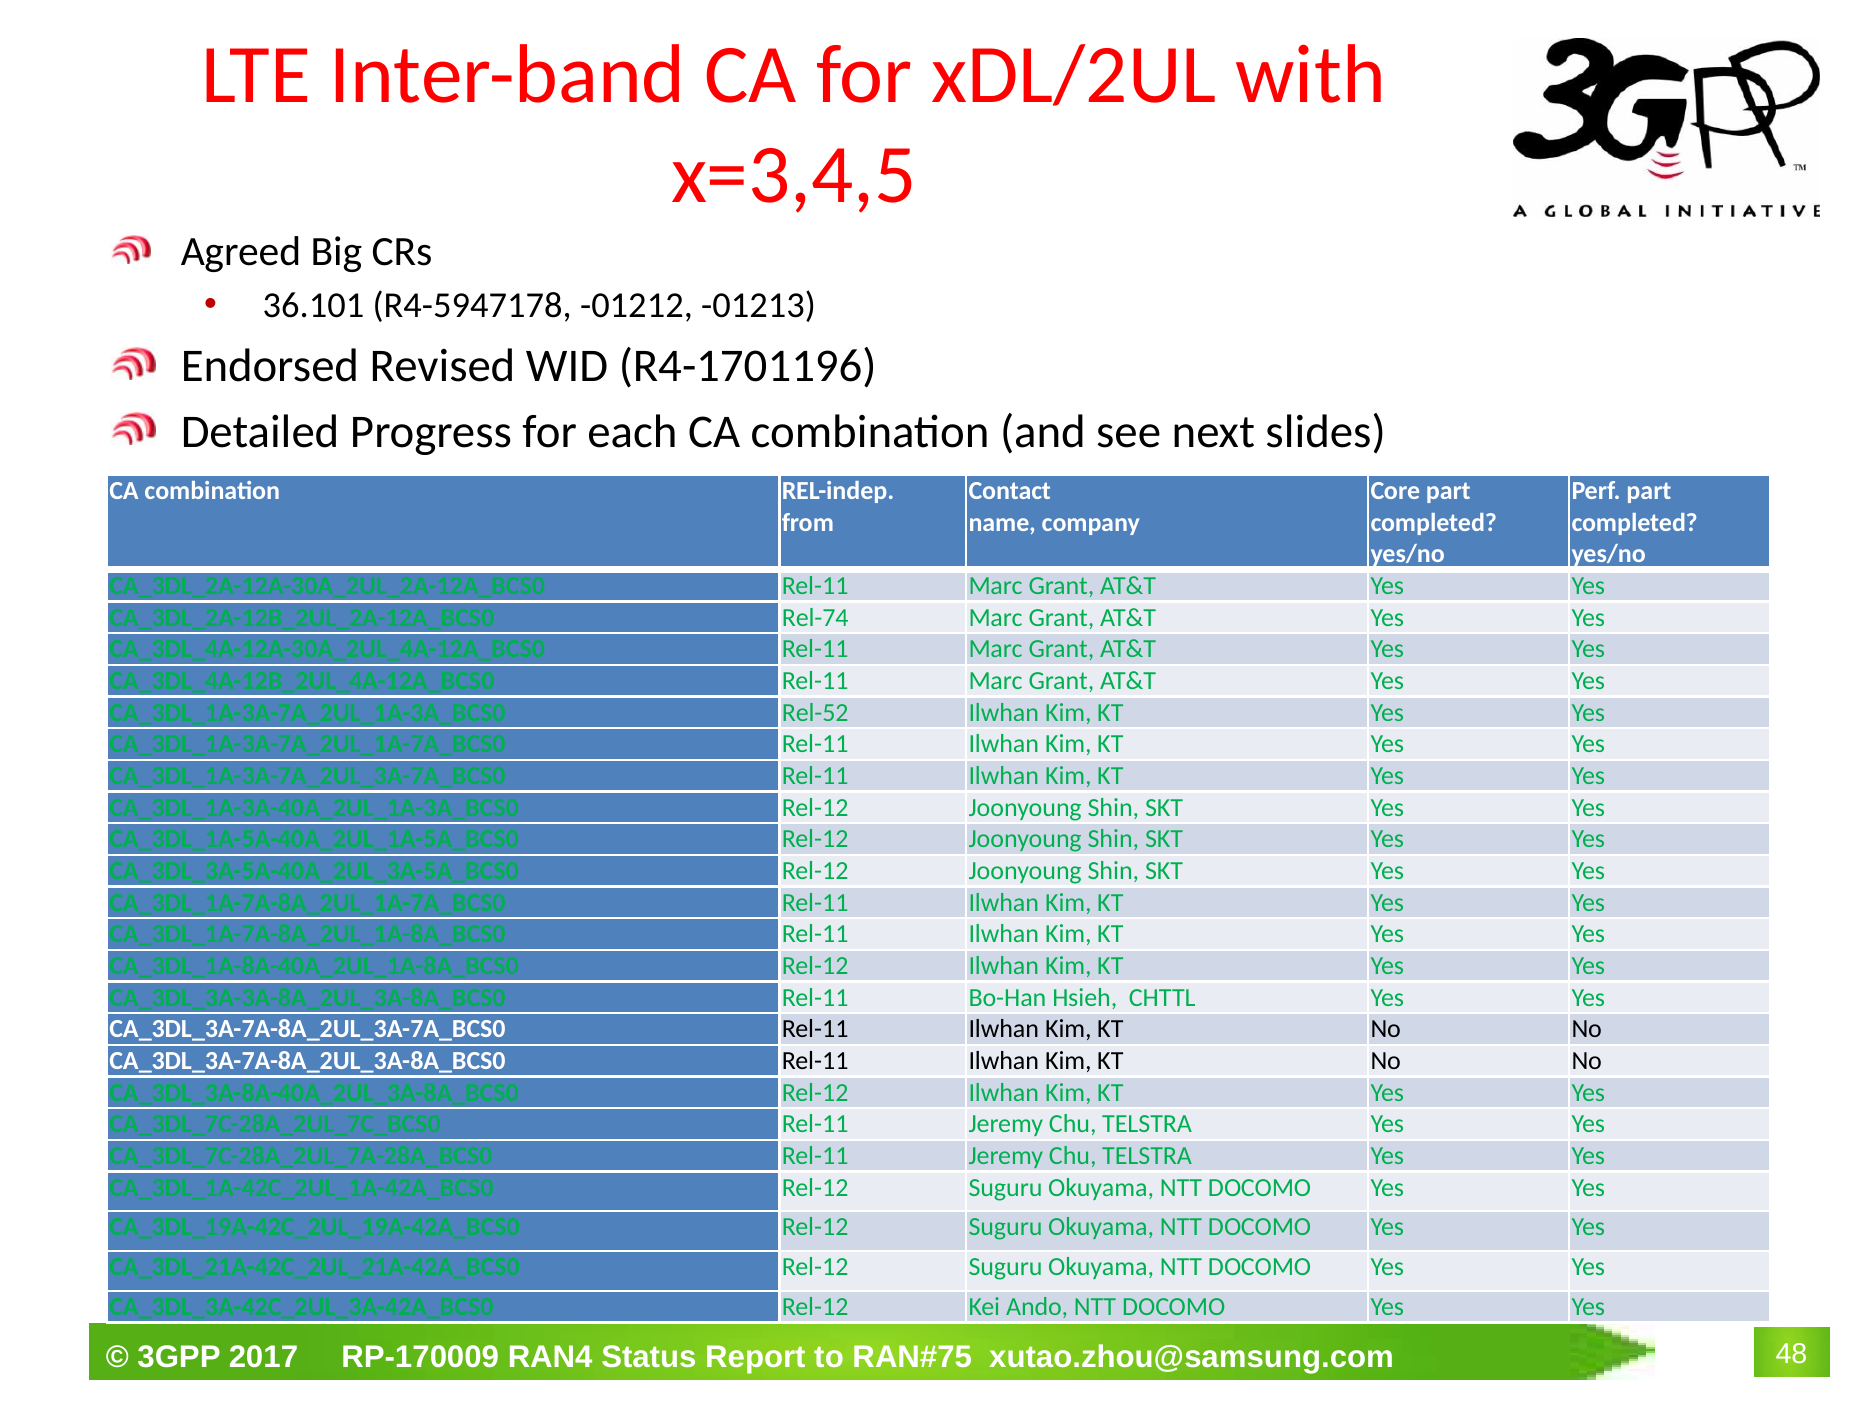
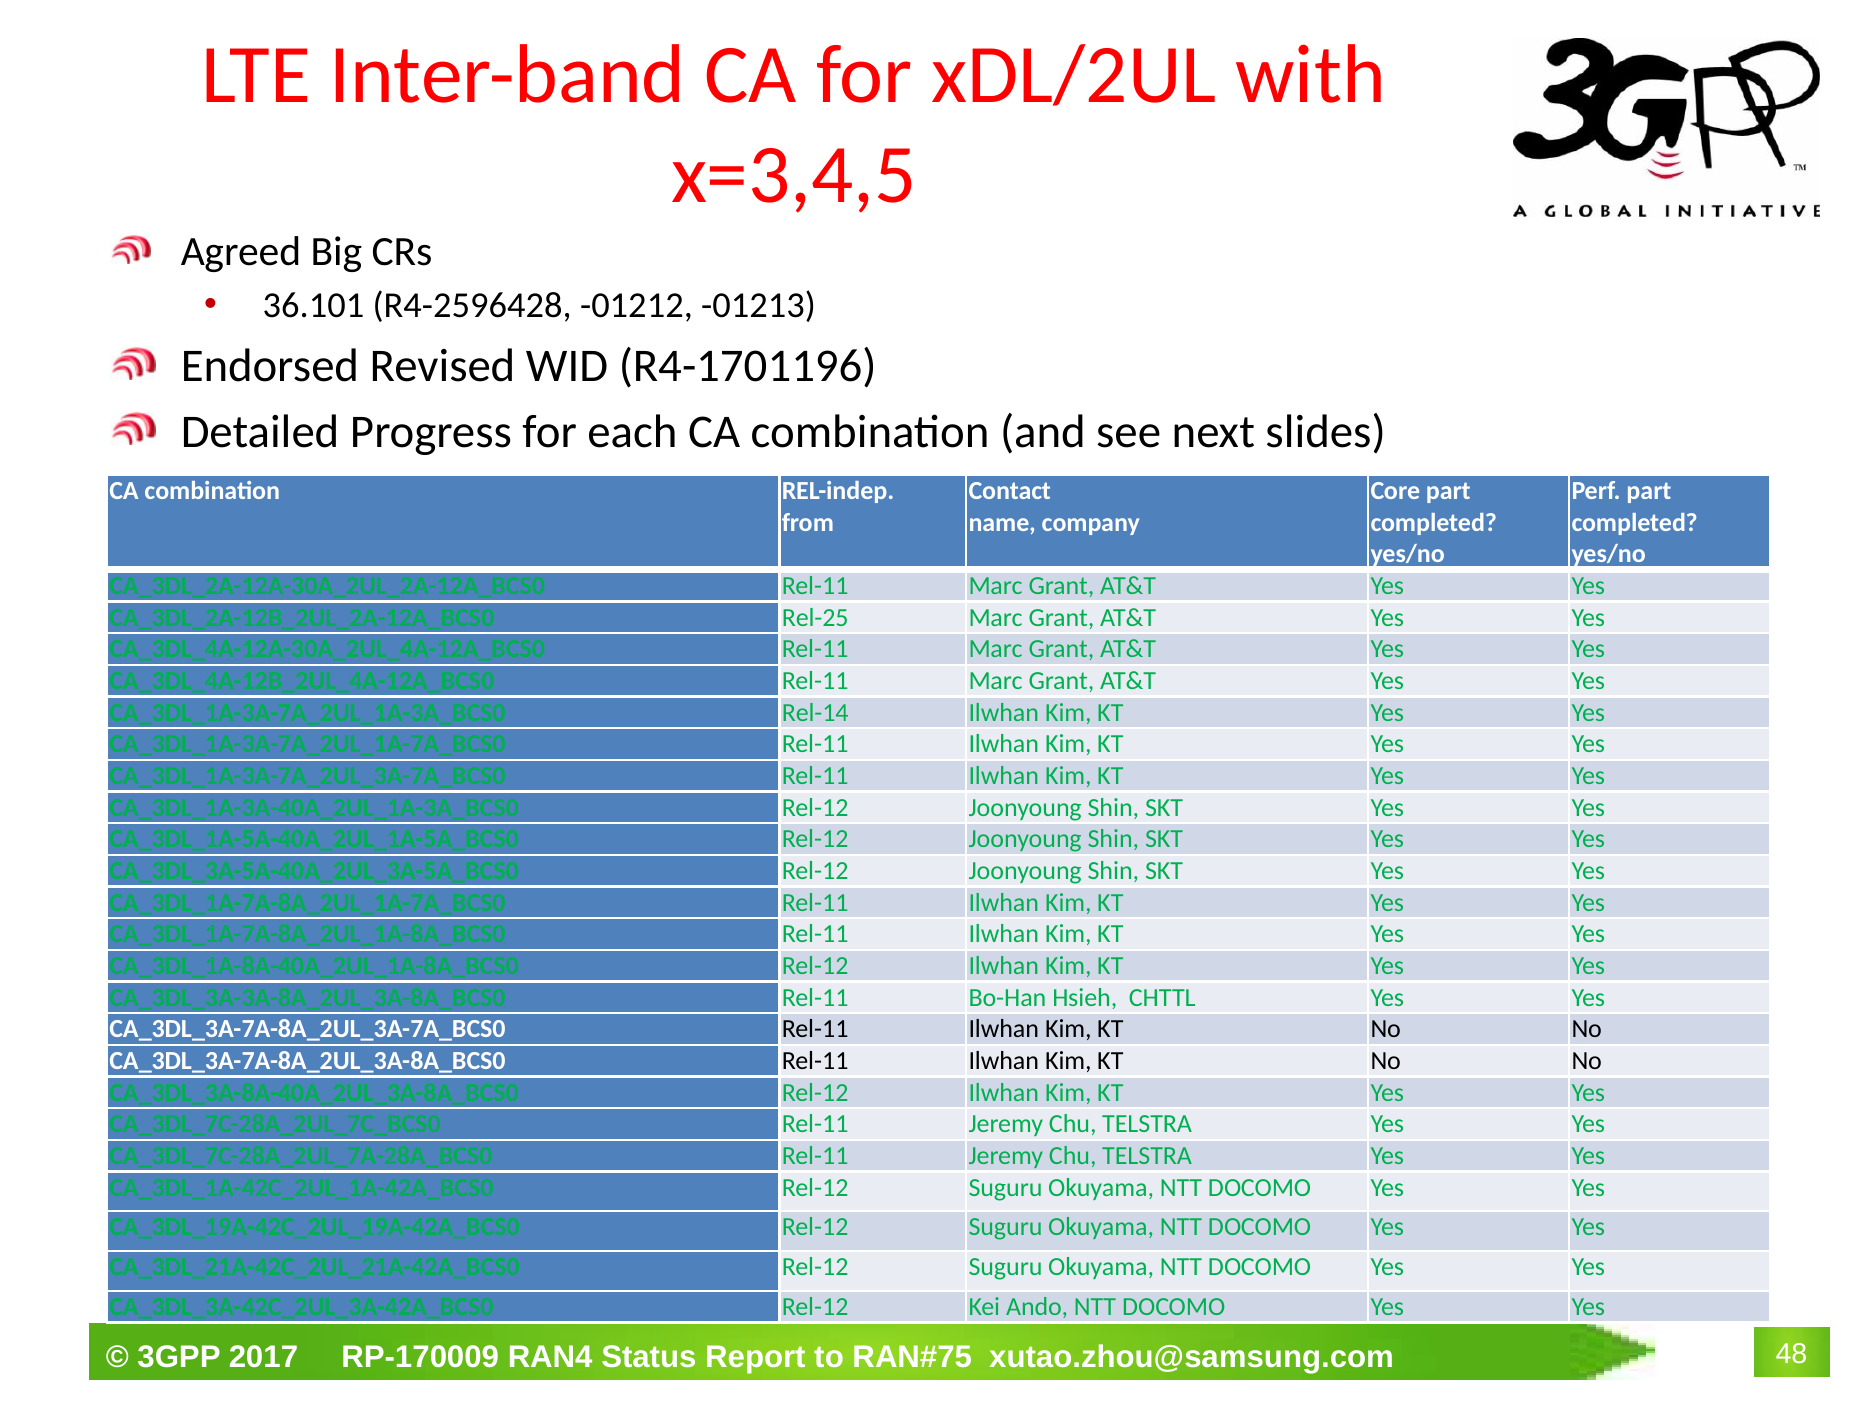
R4-5947178: R4-5947178 -> R4-2596428
Rel-74: Rel-74 -> Rel-25
Rel-52: Rel-52 -> Rel-14
